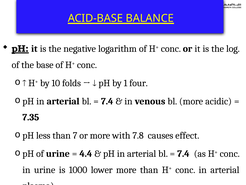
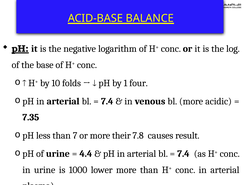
with: with -> their
effect: effect -> result
